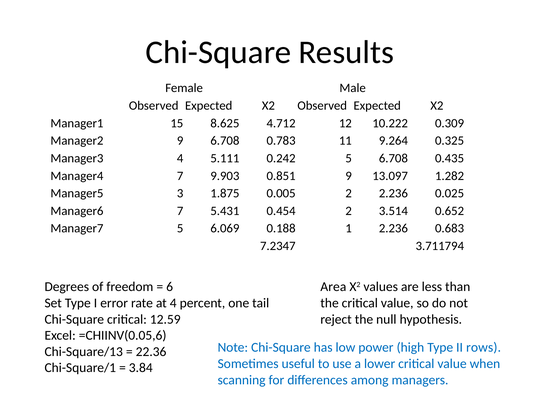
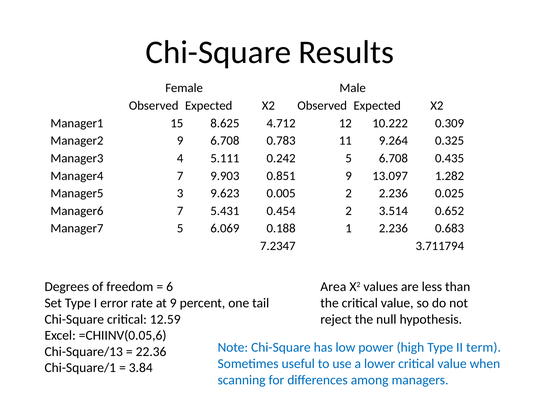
1.875: 1.875 -> 9.623
at 4: 4 -> 9
rows: rows -> term
